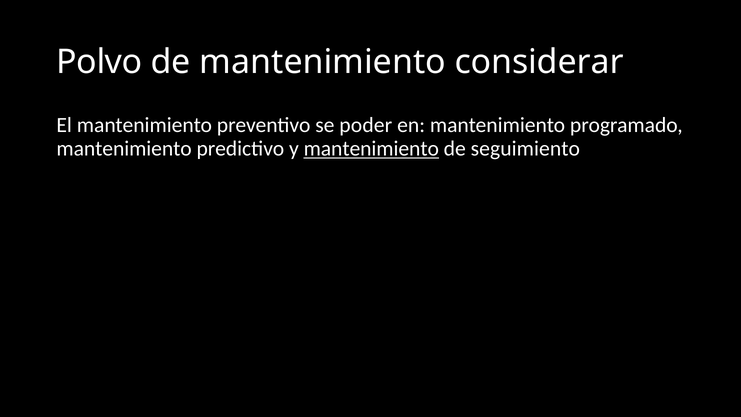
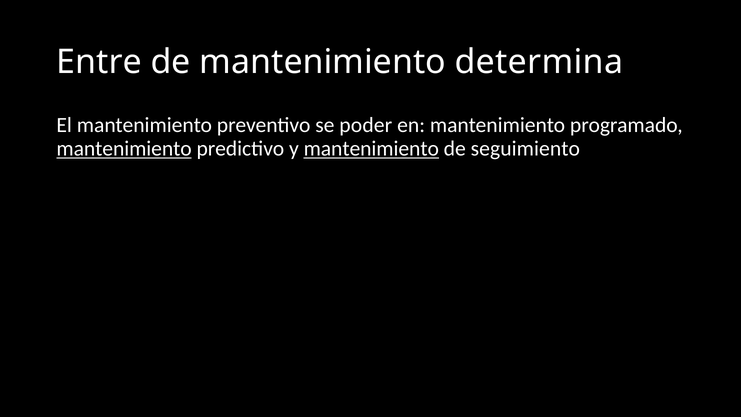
Polvo: Polvo -> Entre
considerar: considerar -> determina
mantenimiento at (124, 149) underline: none -> present
